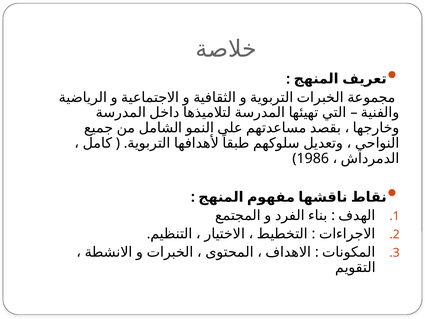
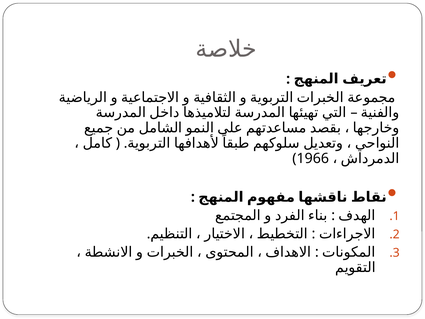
1986: 1986 -> 1966
